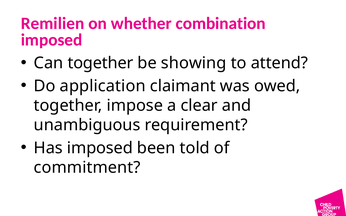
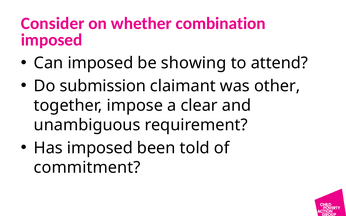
Remilien: Remilien -> Consider
Can together: together -> imposed
application: application -> submission
owed: owed -> other
